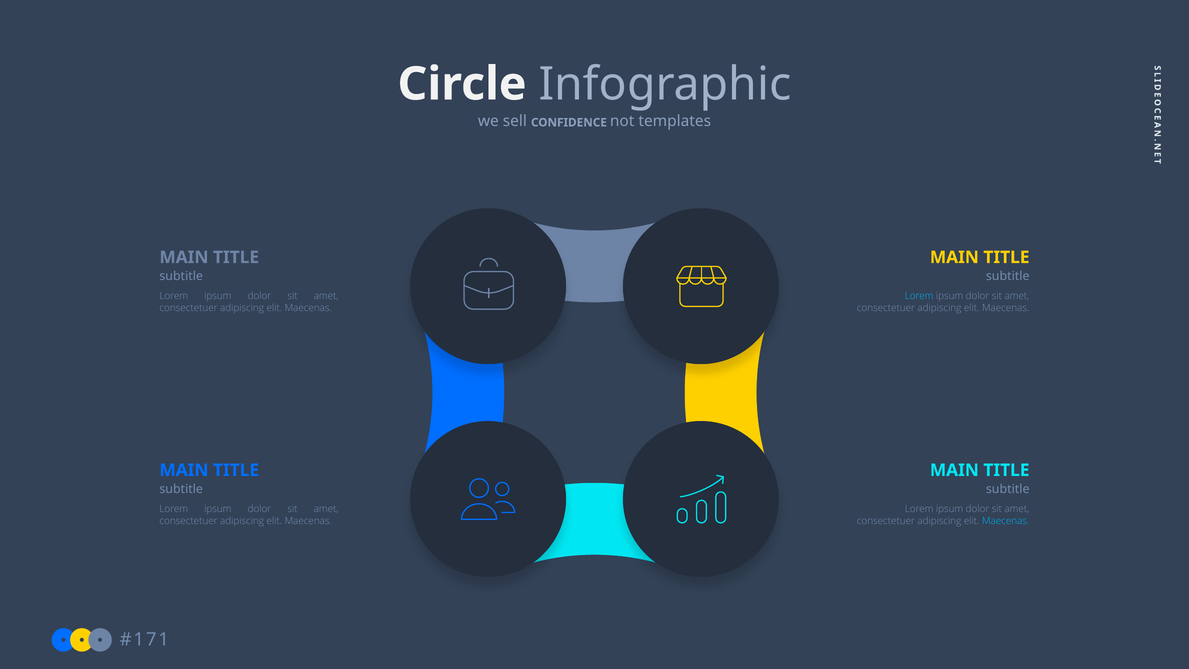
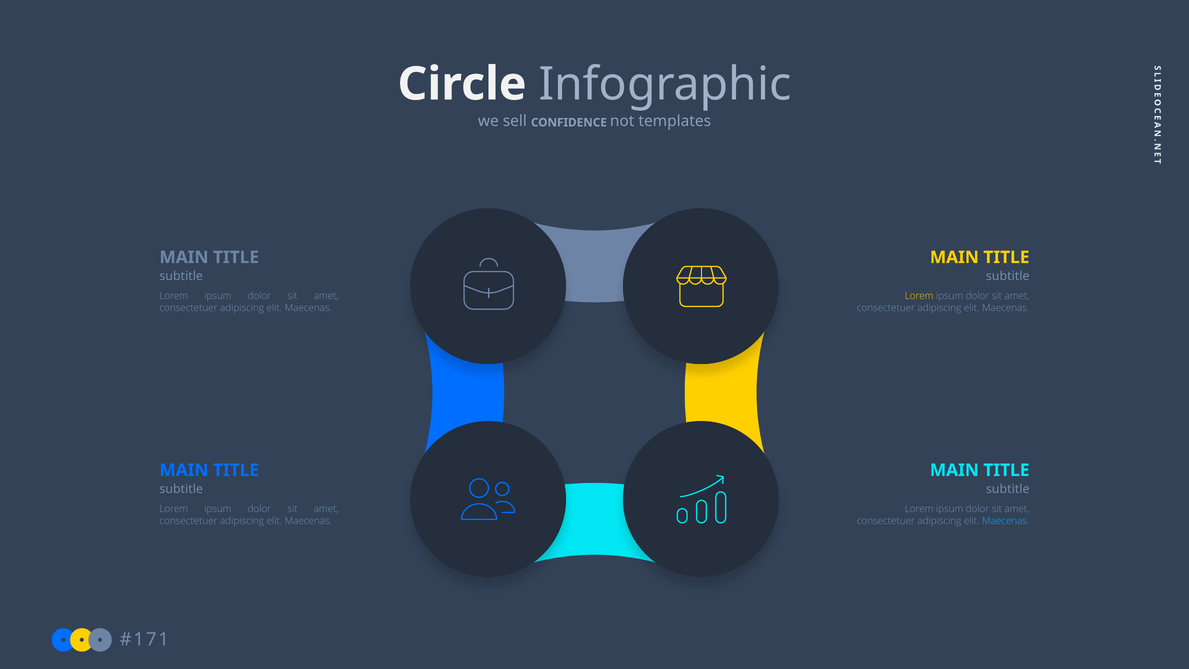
Lorem at (919, 296) colour: light blue -> yellow
